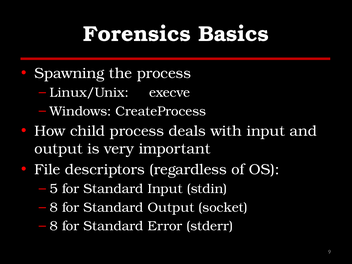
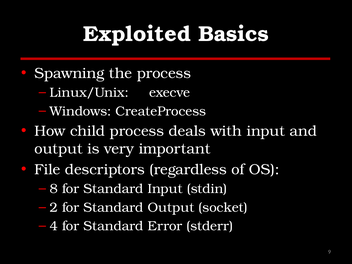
Forensics: Forensics -> Exploited
5: 5 -> 8
8 at (54, 207): 8 -> 2
8 at (54, 226): 8 -> 4
